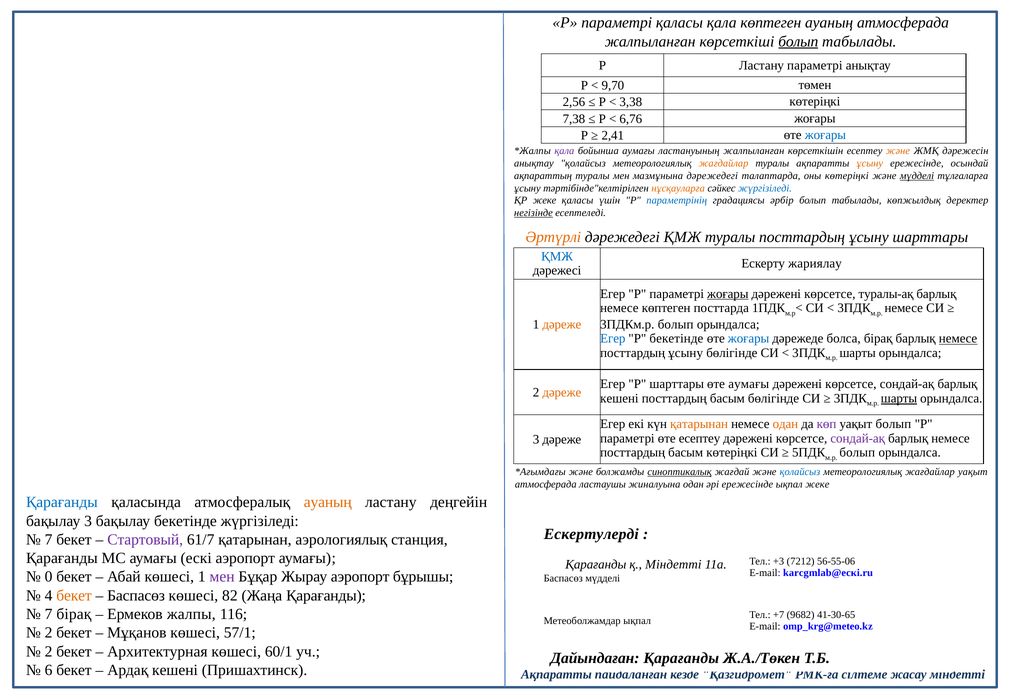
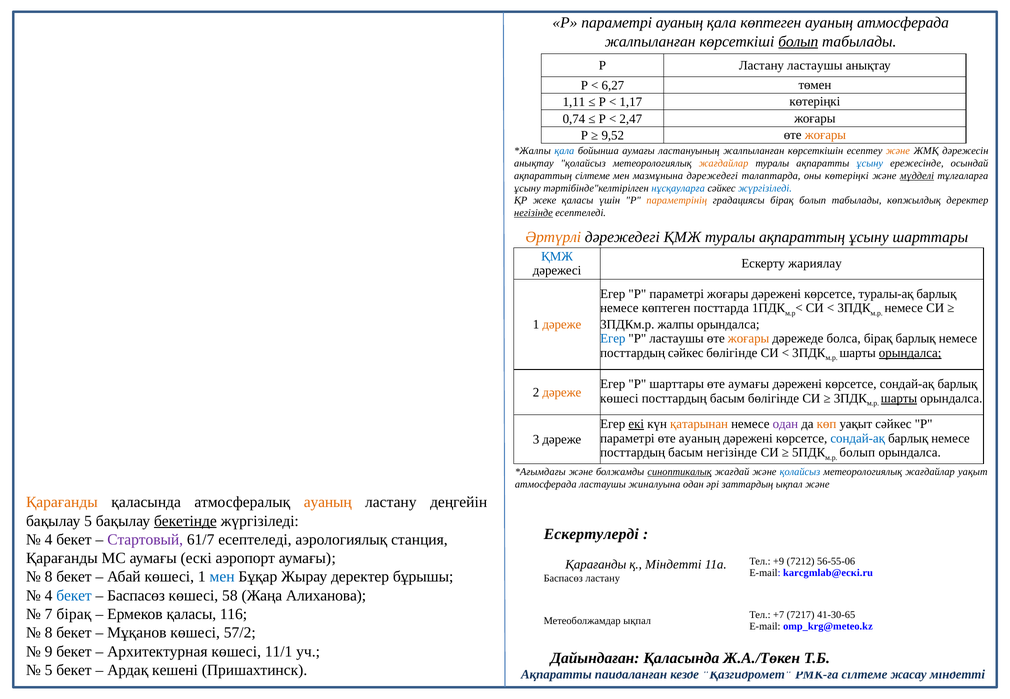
параметрі қаласы: қаласы -> ауаның
Ластану параметрі: параметрі -> ластаушы
9,70: 9,70 -> 6,27
2,56: 2,56 -> 1,11
3,38: 3,38 -> 1,17
7,38: 7,38 -> 0,74
6,76: 6,76 -> 2,47
2,41: 2,41 -> 9,52
жоғары at (825, 135) colour: blue -> orange
қала at (564, 151) colour: purple -> blue
ұсыну at (870, 163) colour: orange -> blue
ақпараттың туралы: туралы -> сілтеме
нұсқауларға colour: orange -> blue
параметрінің colour: blue -> orange
градациясы әрбір: әрбір -> бірақ
туралы посттардың: посттардың -> ақпараттың
жоғары at (728, 294) underline: present -> none
3ПДКм.р болып: болып -> жалпы
P бекетінде: бекетінде -> ластаушы
жоғары at (749, 339) colour: blue -> orange
немесе at (958, 339) underline: present -> none
ұсыну at (686, 353): ұсыну -> сәйкес
орындалса at (910, 353) underline: none -> present
кешені at (619, 398): кешені -> көшесі
екі underline: none -> present
одан at (785, 424) colour: orange -> purple
көп colour: purple -> orange
уақыт болып: болып -> сәйкес
өте есептеу: есептеу -> ауаның
сондай-ақ at (858, 438) colour: purple -> blue
басым көтеріңкі: көтеріңкі -> негізінде
әрі ережесінде: ережесінде -> заттардың
ықпал жеке: жеке -> және
Қарағанды at (62, 502) colour: blue -> orange
бақылау 3: 3 -> 5
бекетінде at (185, 521) underline: none -> present
7 at (49, 540): 7 -> 4
61/7 қатарынан: қатарынан -> есептеледі
+3: +3 -> +9
0 at (49, 577): 0 -> 8
мен at (222, 577) colour: purple -> blue
Жырау аэропорт: аэропорт -> деректер
Баспасөз мүдделі: мүдделі -> ластану
бекет at (74, 596) colour: orange -> blue
82: 82 -> 58
Жаңа Қарағанды: Қарағанды -> Алиханова
Ермеков жалпы: жалпы -> қаласы
9682: 9682 -> 7217
2 at (49, 633): 2 -> 8
57/1: 57/1 -> 57/2
2 at (49, 652): 2 -> 9
60/1: 60/1 -> 11/1
Дайындаған Қарағанды: Қарағанды -> Қаласында
6 at (49, 670): 6 -> 5
